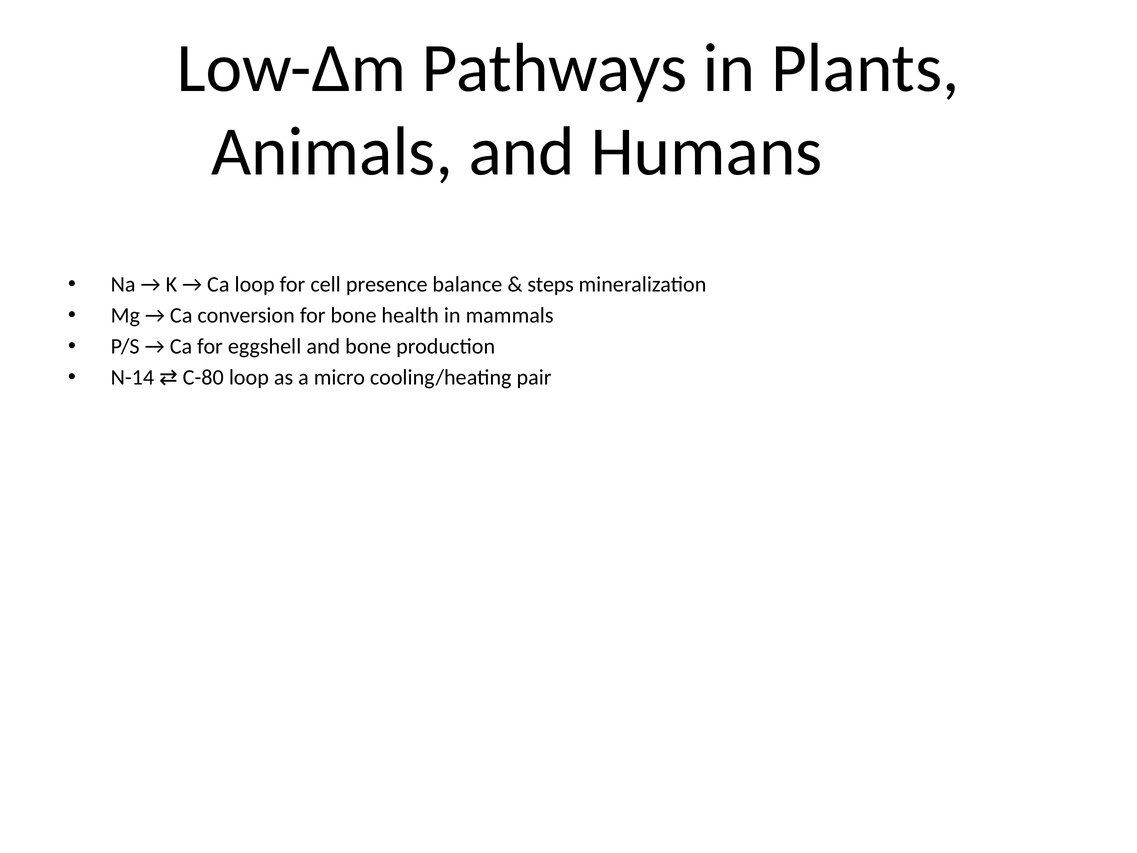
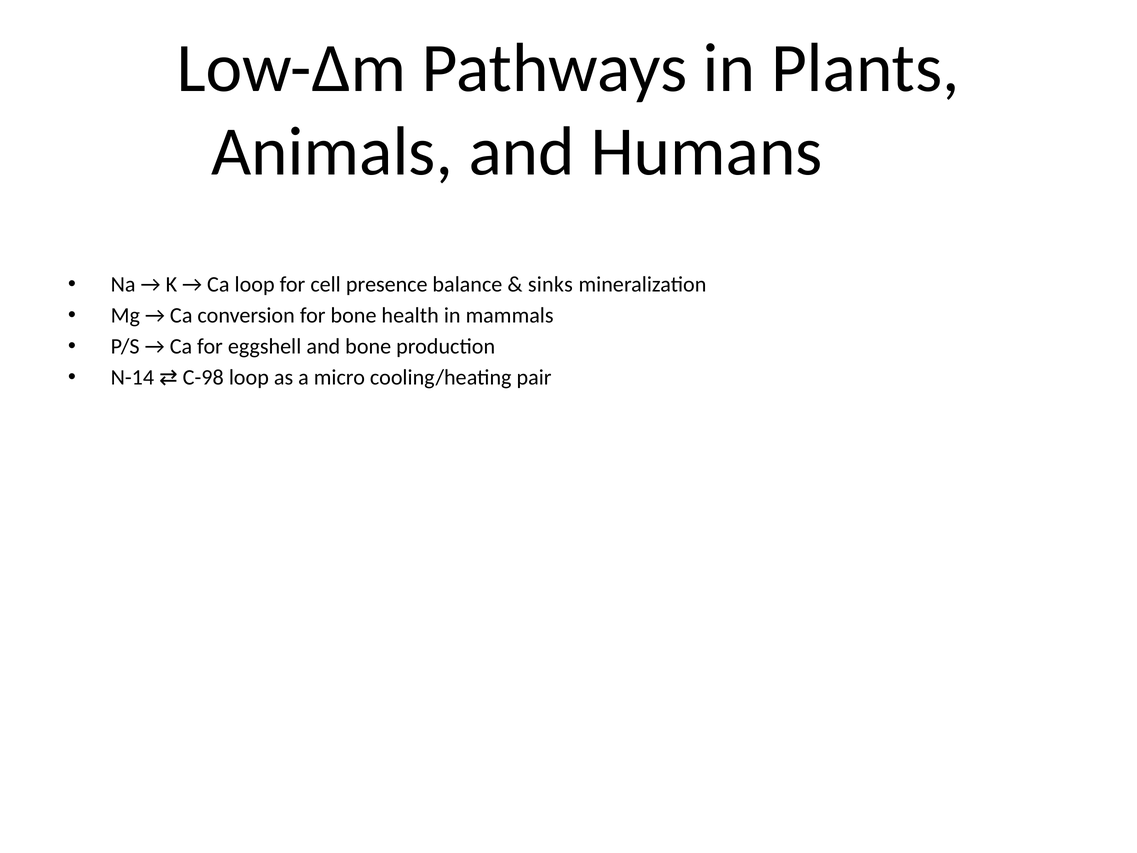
steps: steps -> sinks
C-80: C-80 -> C-98
